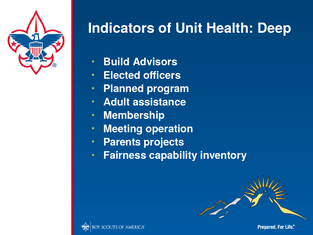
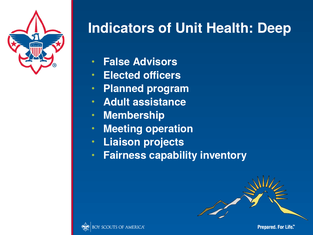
Build: Build -> False
Parents: Parents -> Liaison
